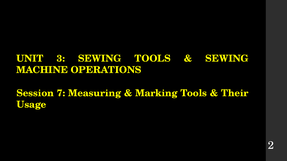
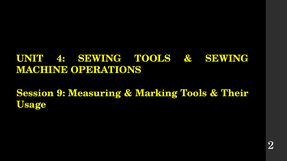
3: 3 -> 4
7: 7 -> 9
